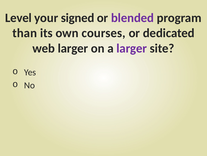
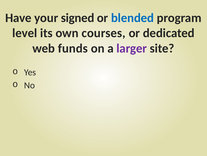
Level: Level -> Have
blended colour: purple -> blue
than: than -> level
web larger: larger -> funds
